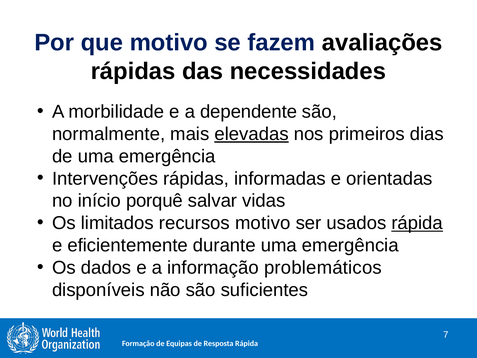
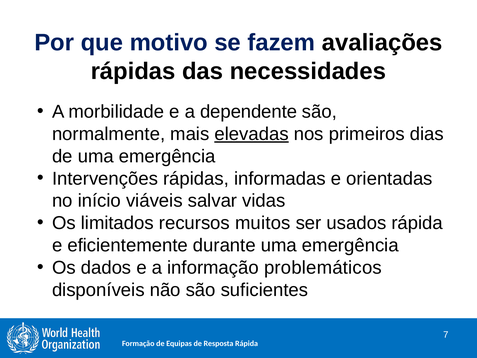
porquê: porquê -> viáveis
recursos motivo: motivo -> muitos
rápida at (417, 223) underline: present -> none
